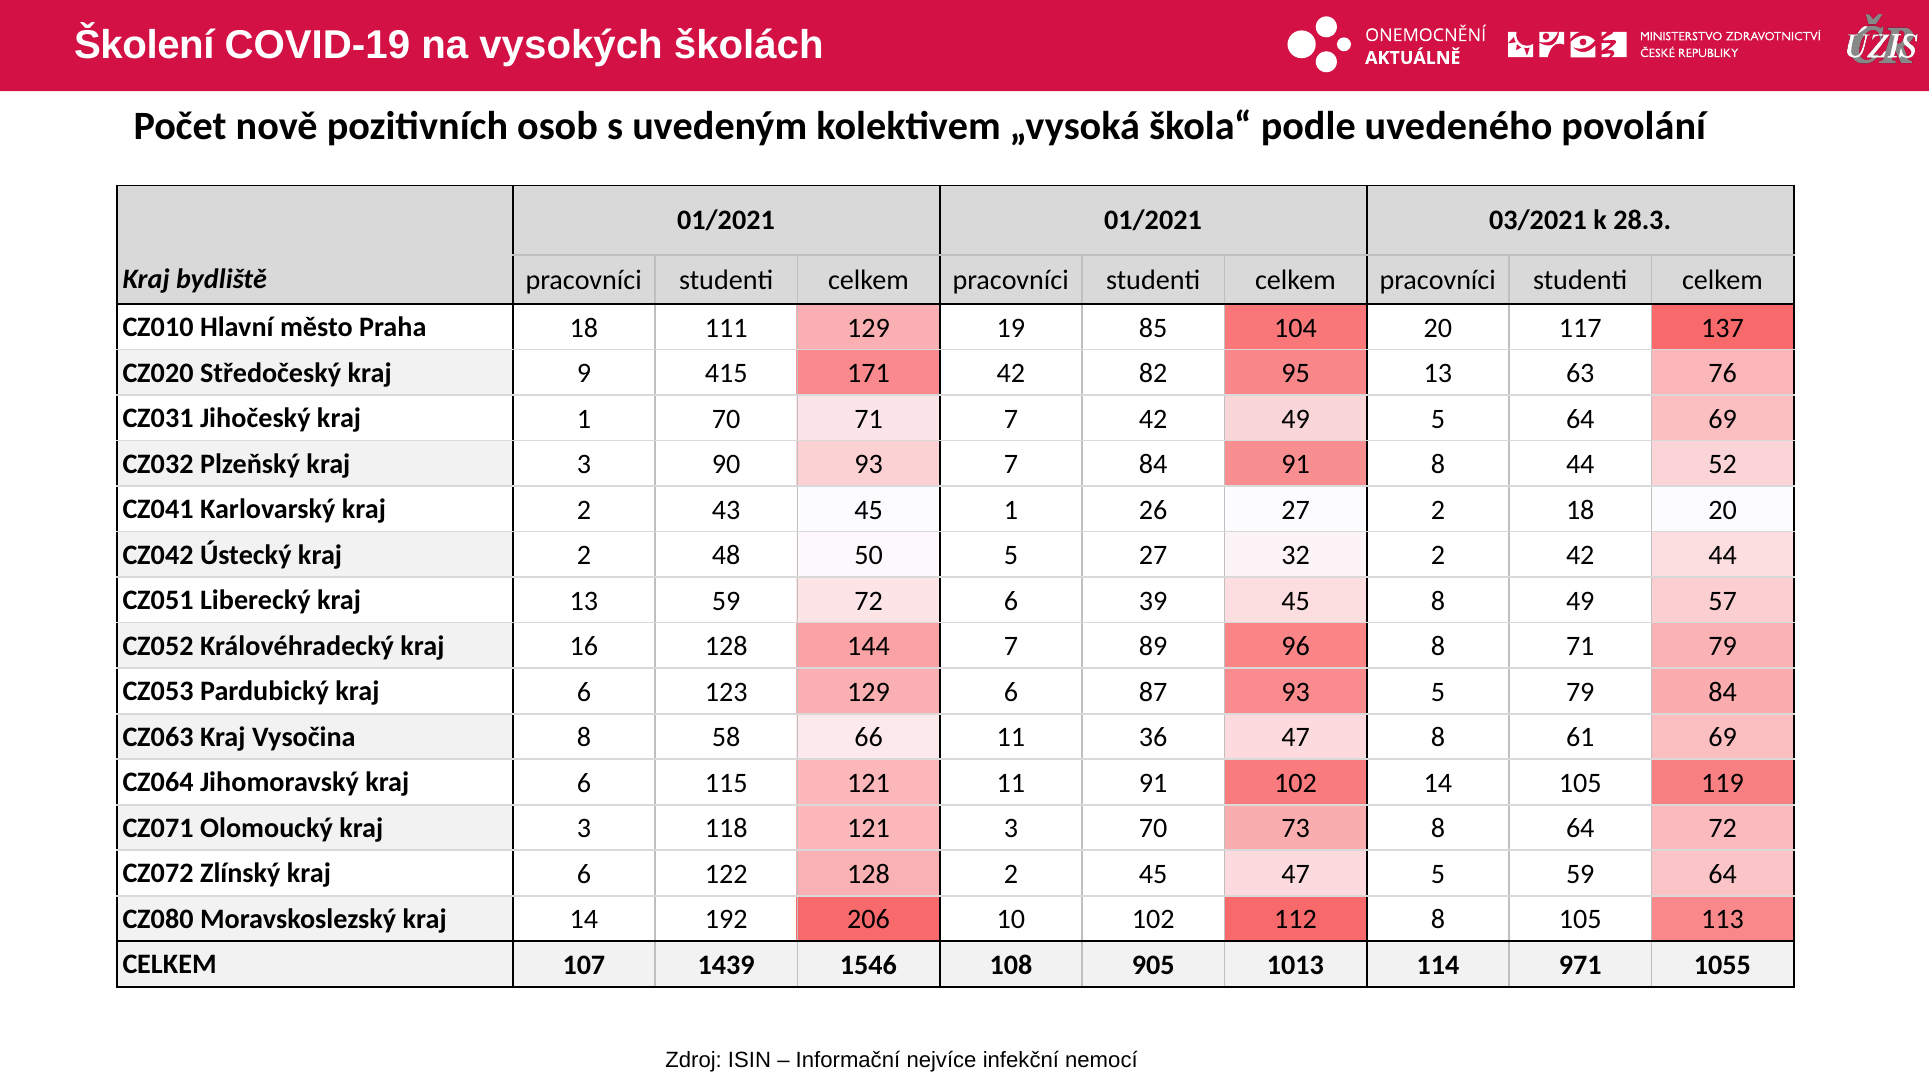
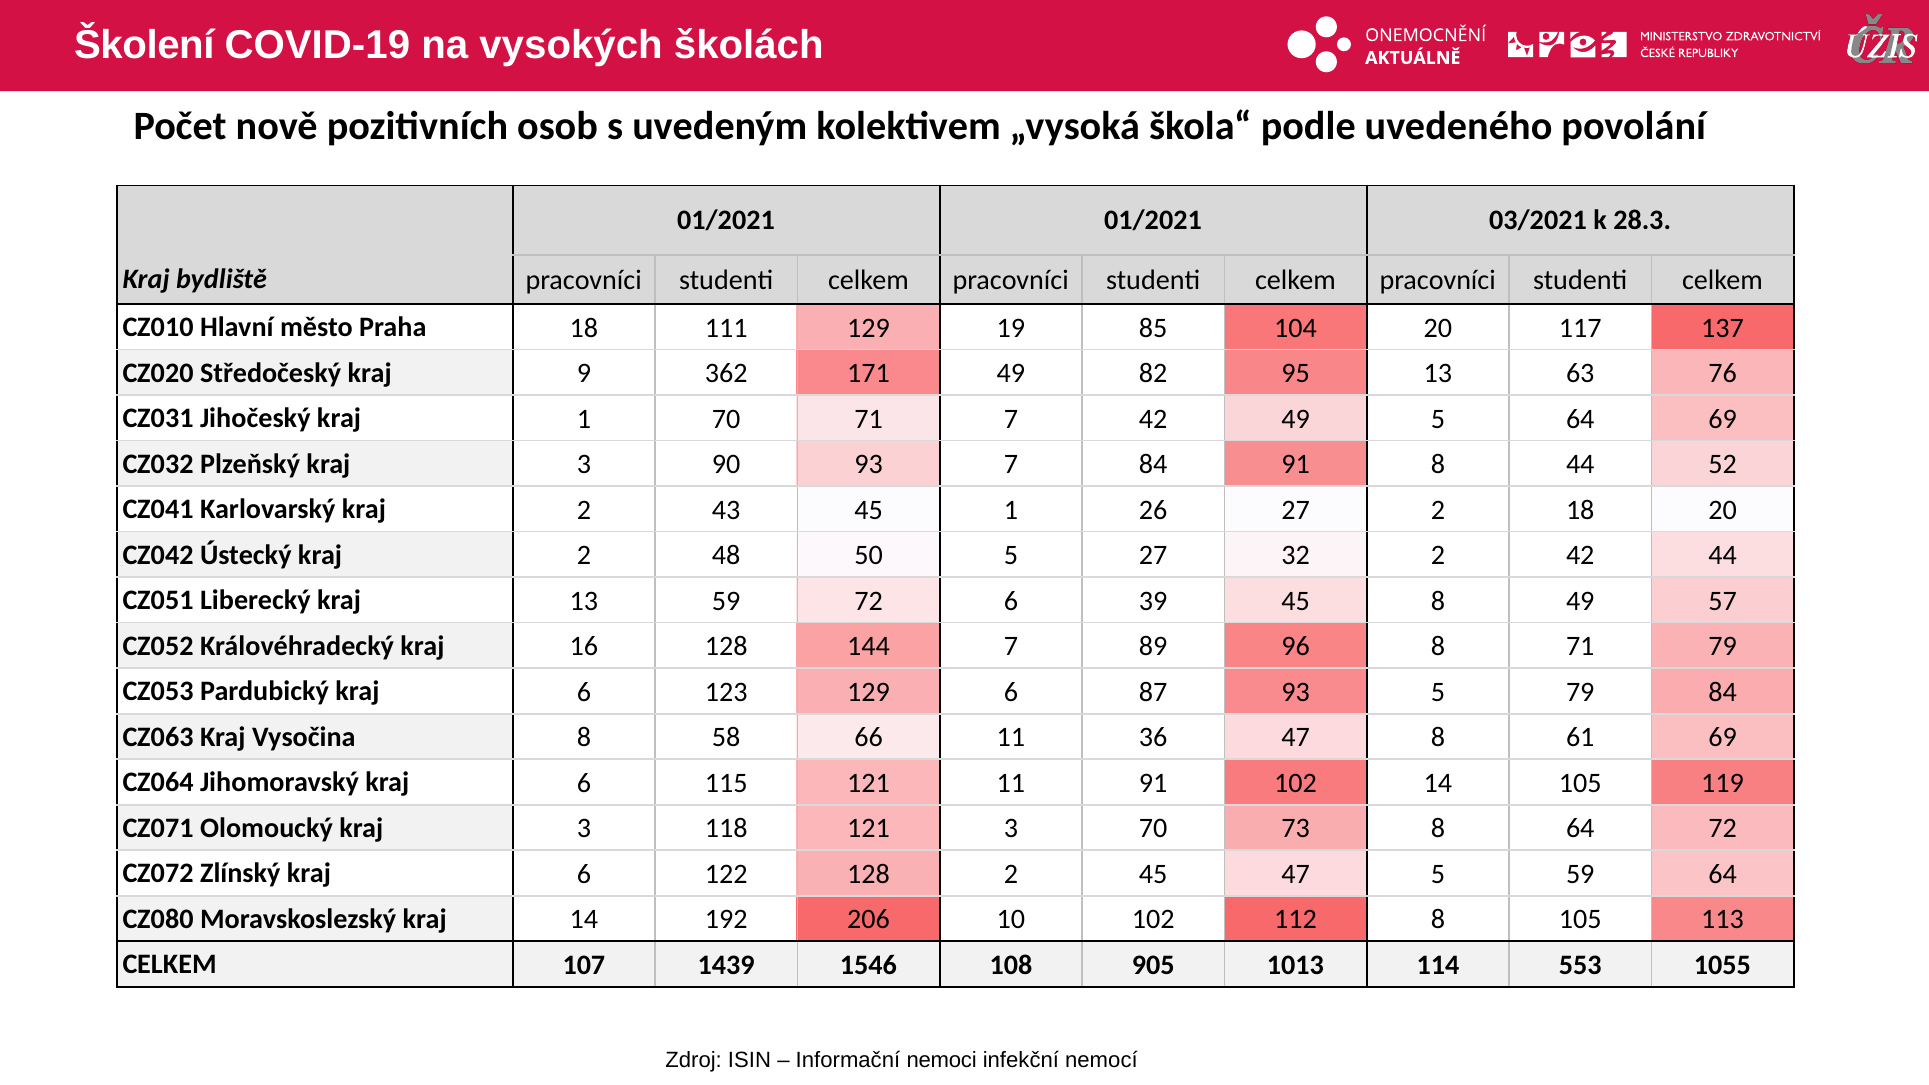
415: 415 -> 362
171 42: 42 -> 49
971: 971 -> 553
nejvíce: nejvíce -> nemoci
